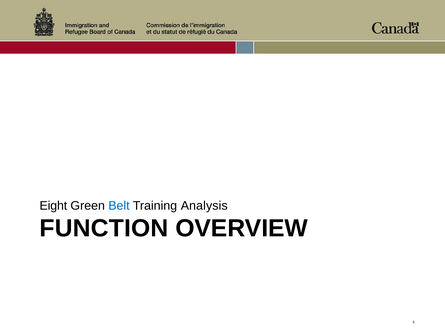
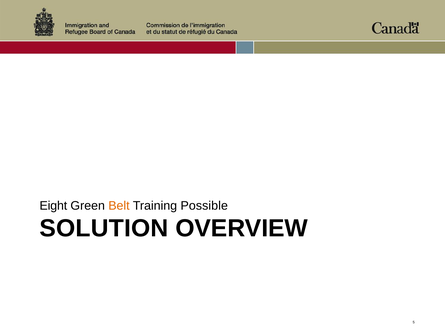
Belt colour: blue -> orange
Analysis: Analysis -> Possible
FUNCTION: FUNCTION -> SOLUTION
